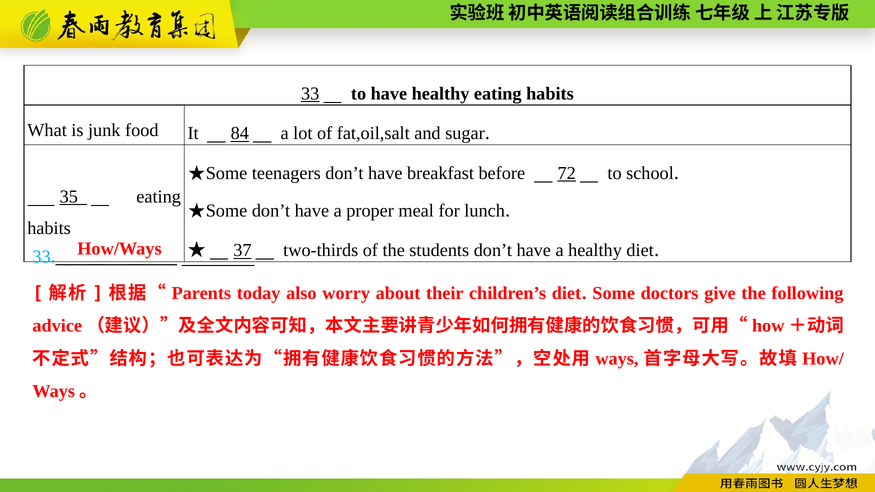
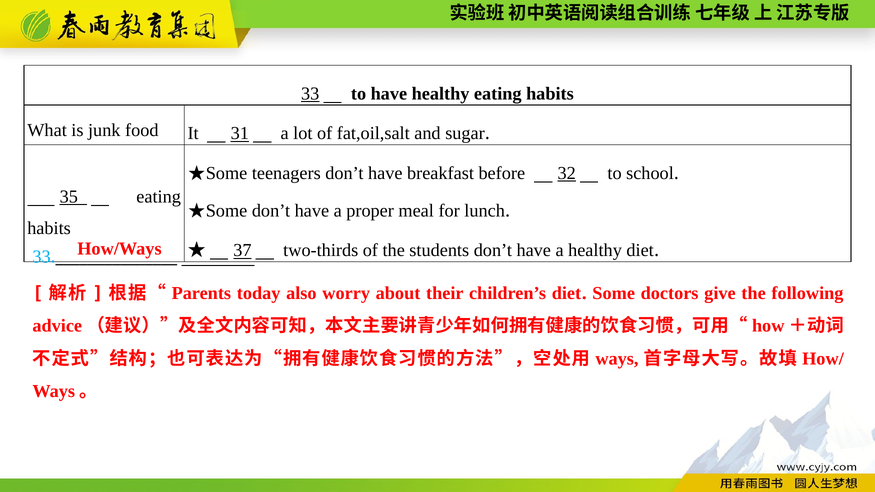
84: 84 -> 31
72: 72 -> 32
